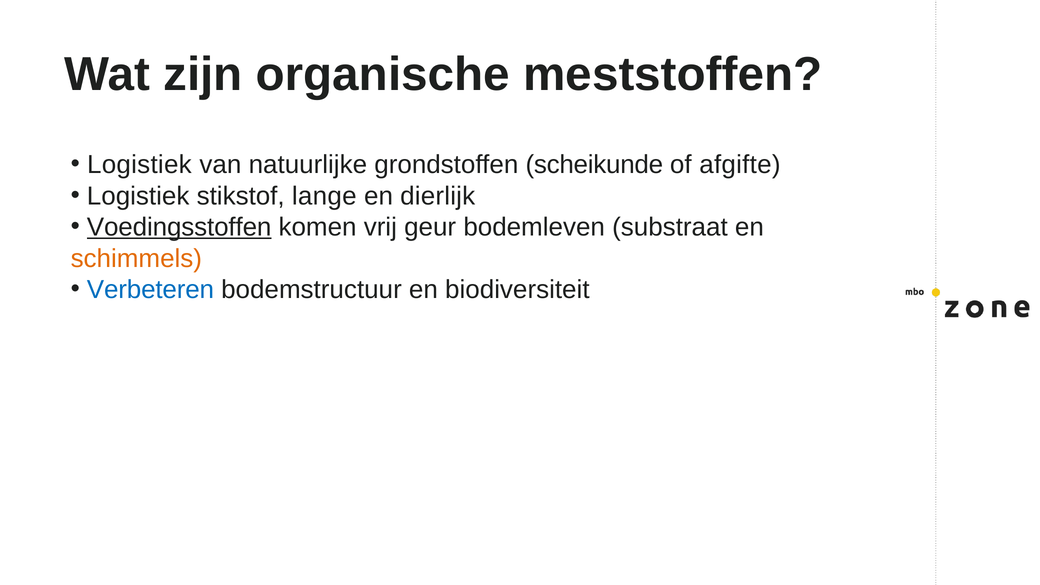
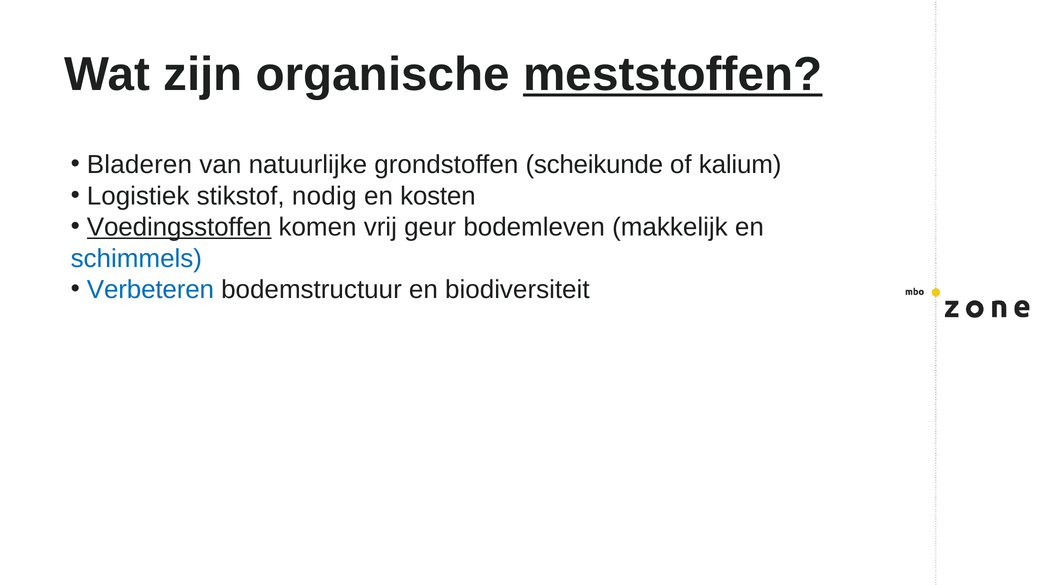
meststoffen underline: none -> present
Logistiek at (139, 165): Logistiek -> Bladeren
afgifte: afgifte -> kalium
lange: lange -> nodig
dierlijk: dierlijk -> kosten
substraat: substraat -> makkelijk
schimmels colour: orange -> blue
